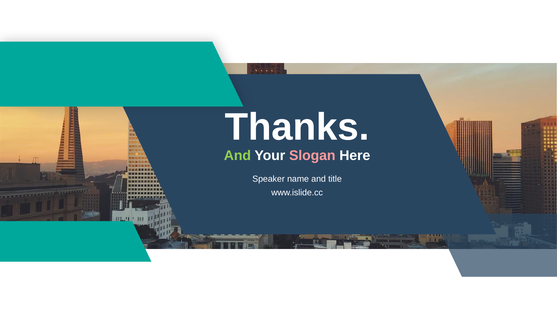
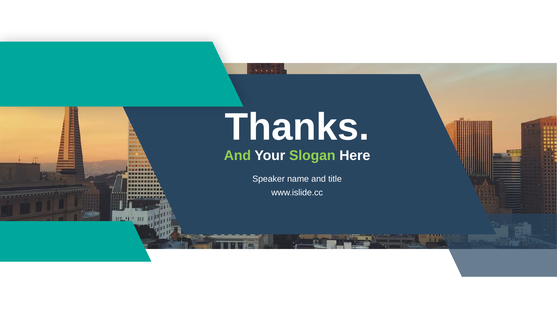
Slogan colour: pink -> light green
